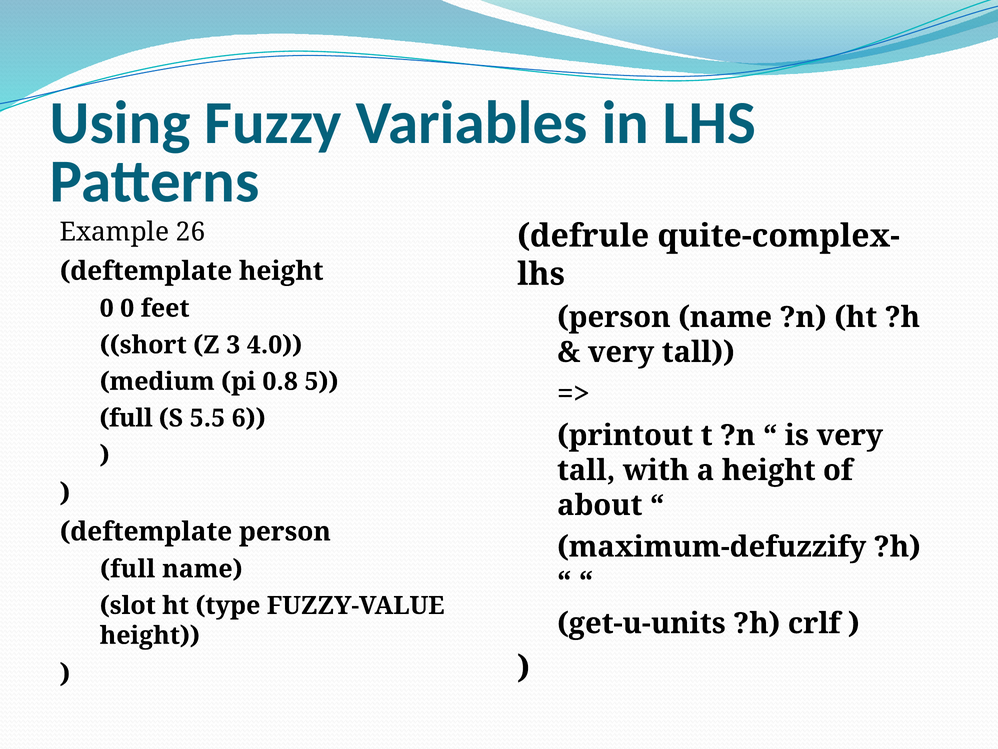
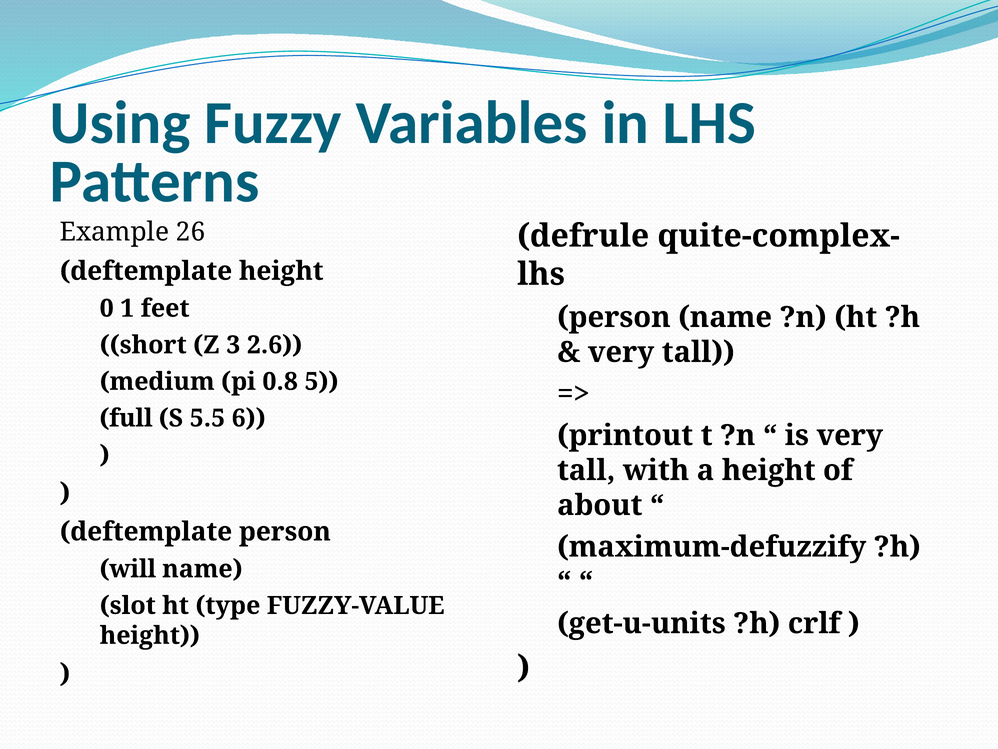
0 0: 0 -> 1
4.0: 4.0 -> 2.6
full at (128, 569): full -> will
